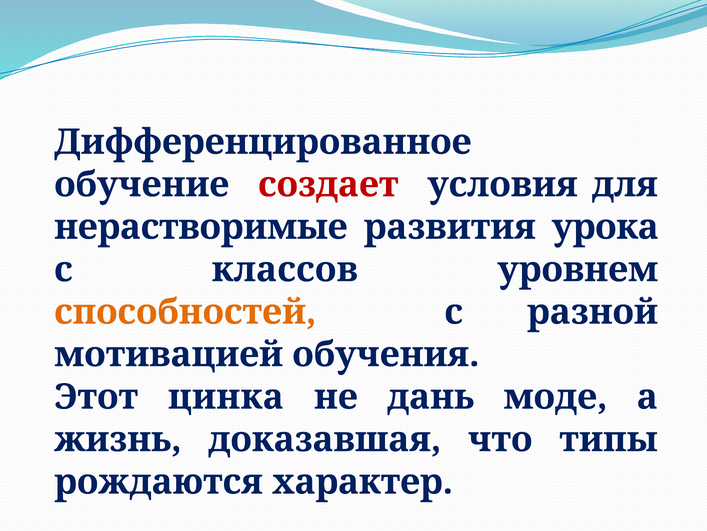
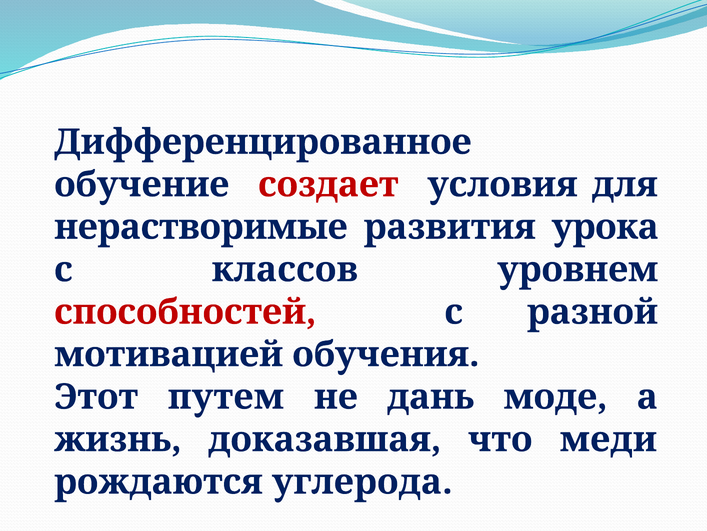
способностей colour: orange -> red
цинка: цинка -> путем
типы: типы -> меди
характер: характер -> углерода
